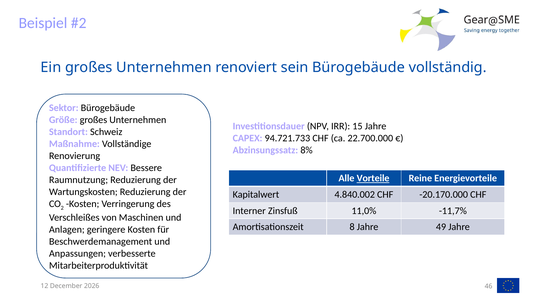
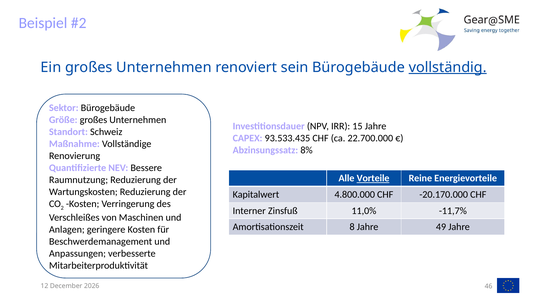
vollständig underline: none -> present
94.721.733: 94.721.733 -> 93.533.435
4.840.002: 4.840.002 -> 4.800.000
